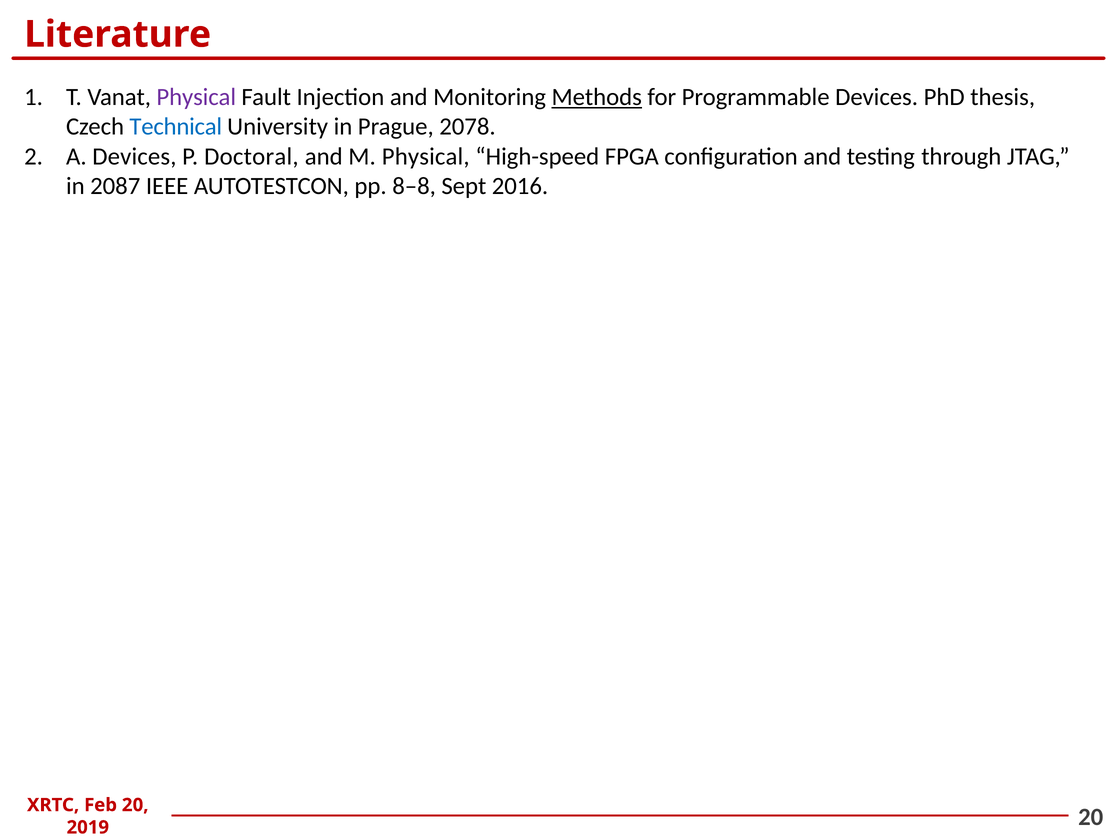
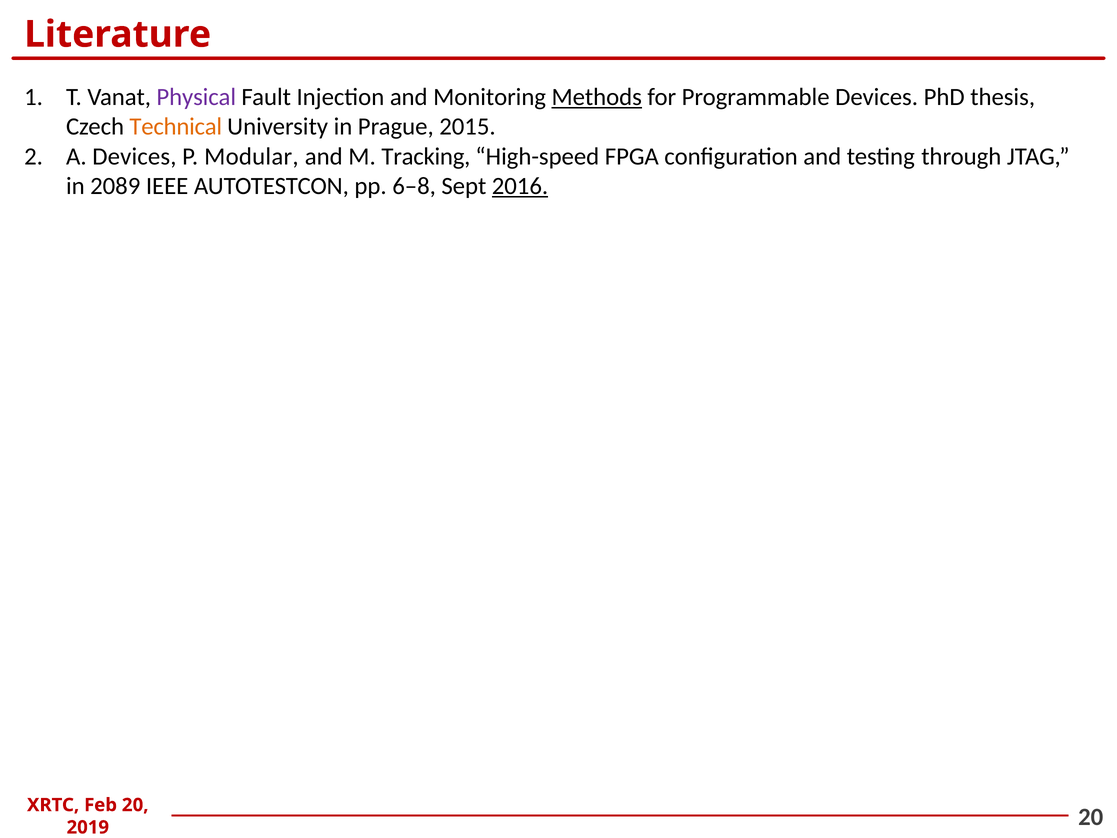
Technical colour: blue -> orange
2078: 2078 -> 2015
Doctoral: Doctoral -> Modular
M Physical: Physical -> Tracking
2087: 2087 -> 2089
8–8: 8–8 -> 6–8
2016 underline: none -> present
